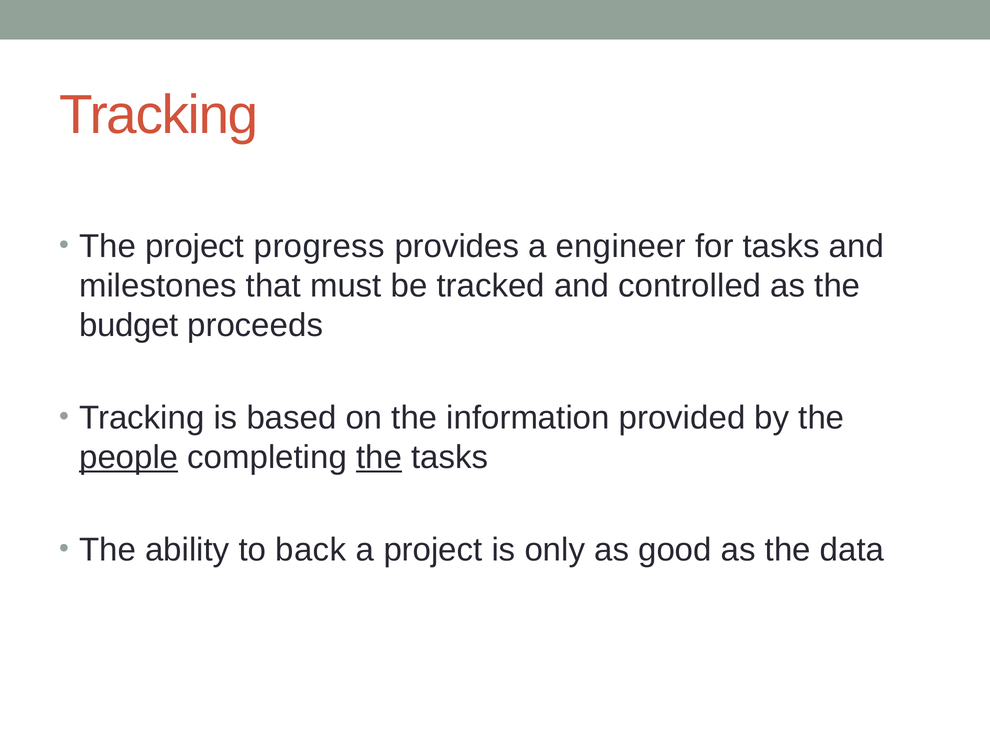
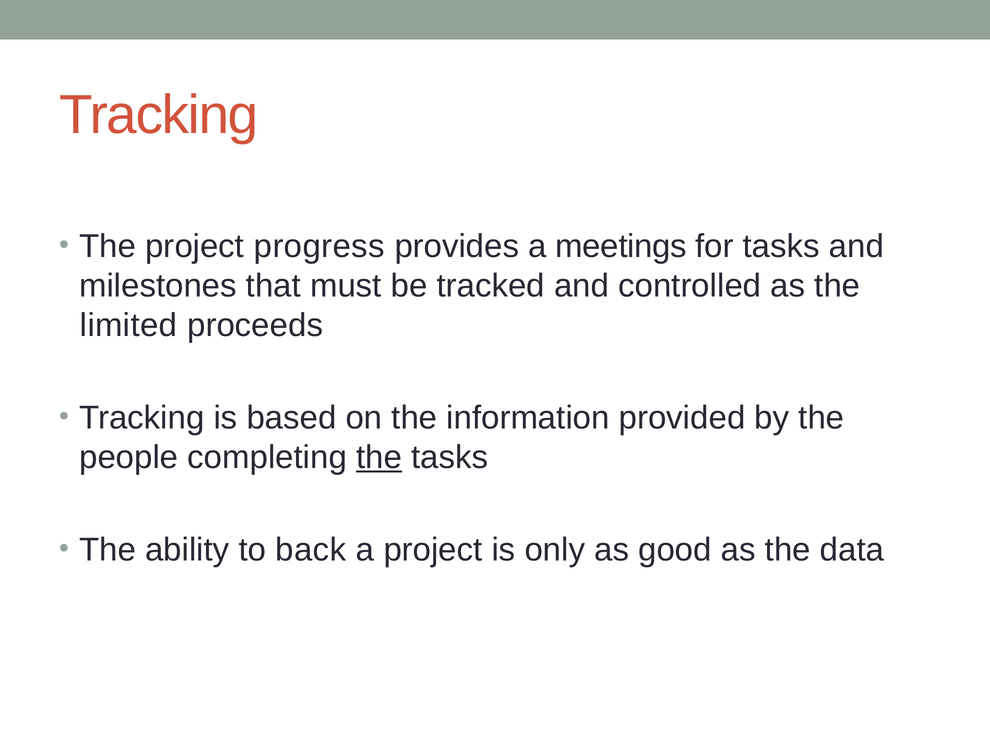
engineer: engineer -> meetings
budget: budget -> limited
people underline: present -> none
